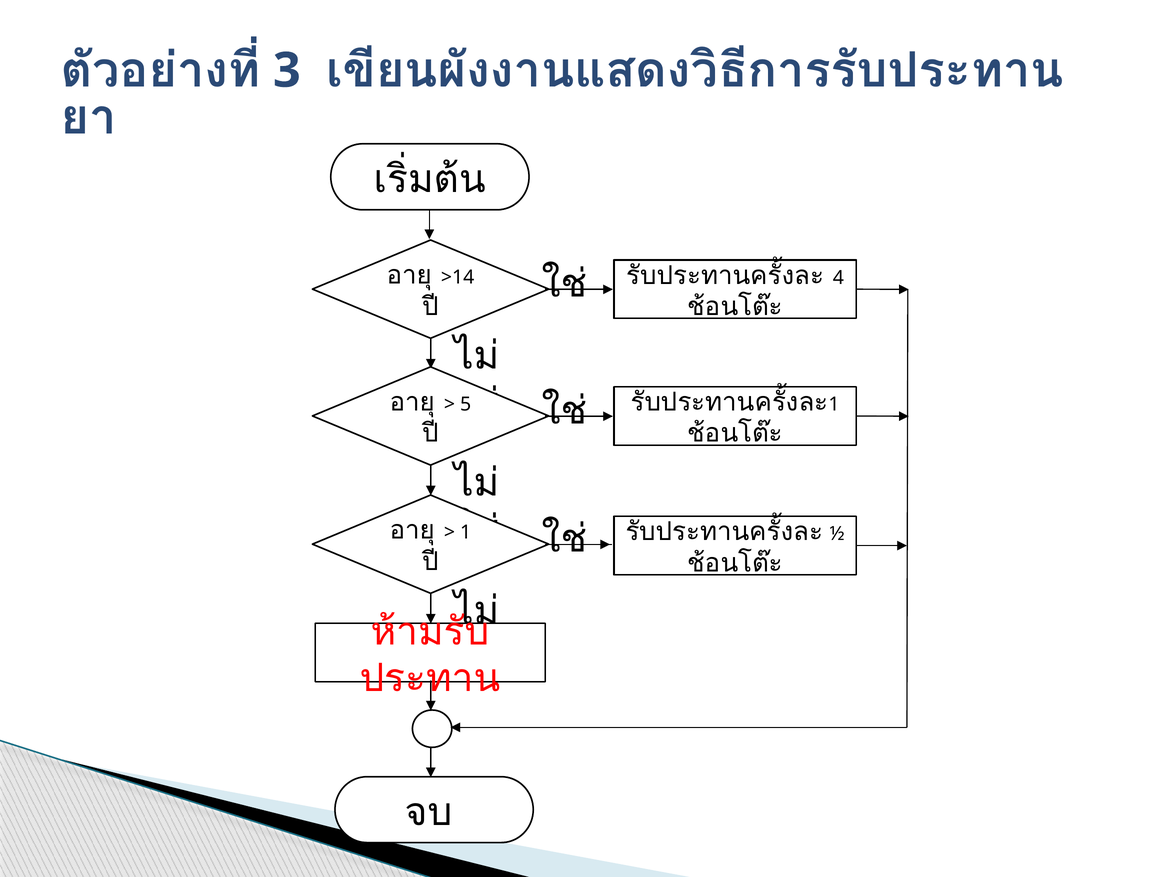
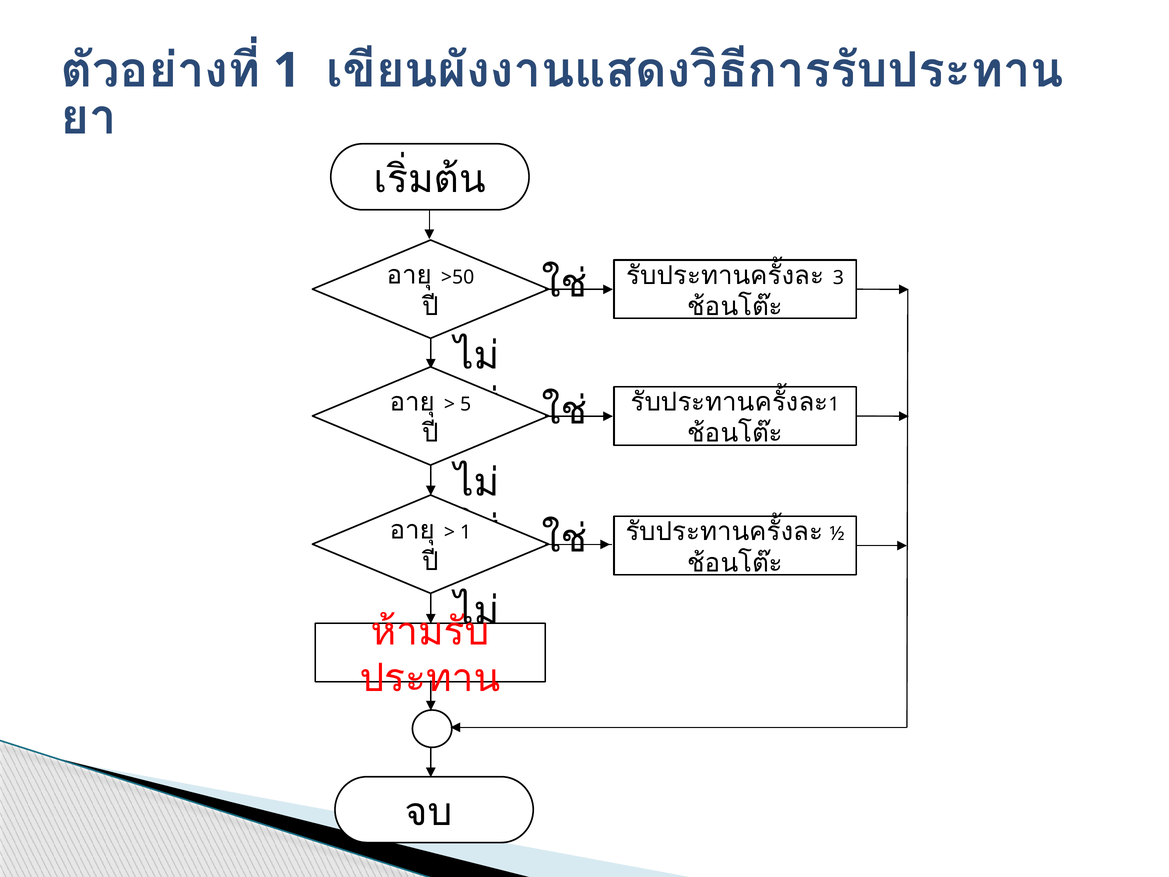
3 at (287, 71): 3 -> 1
>14: >14 -> >50
4: 4 -> 3
